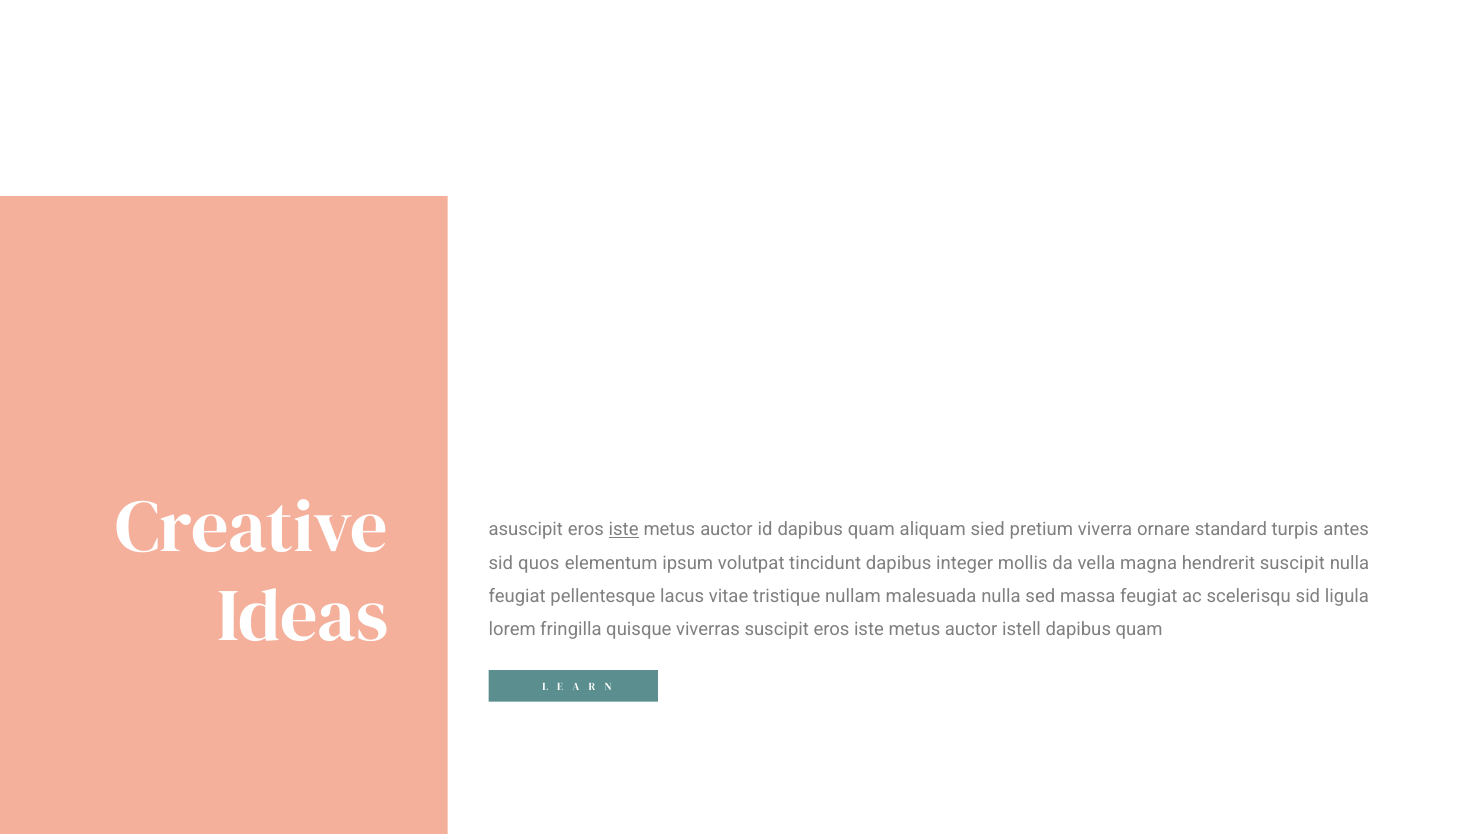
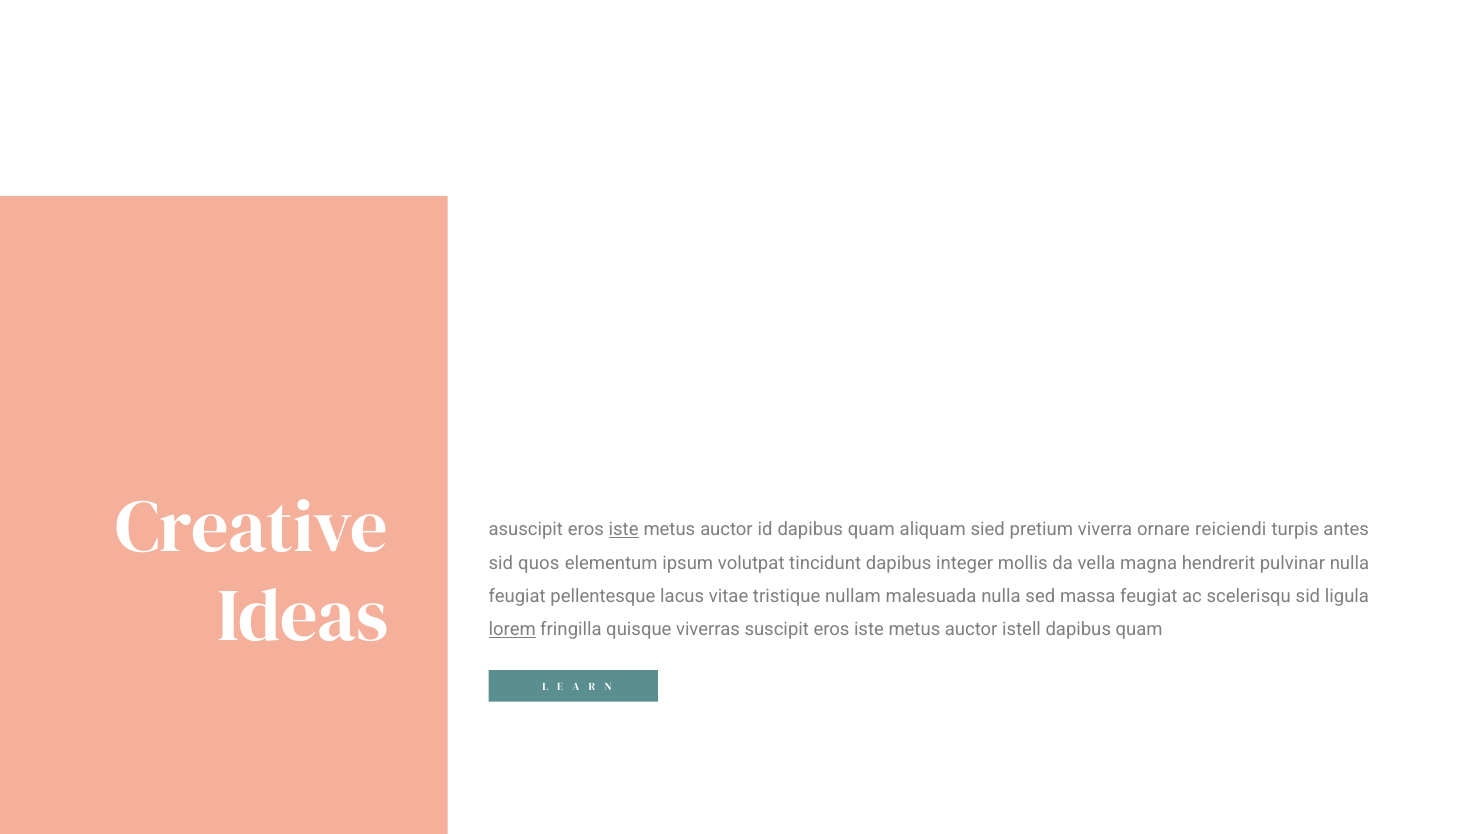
standard: standard -> reiciendi
hendrerit suscipit: suscipit -> pulvinar
lorem underline: none -> present
